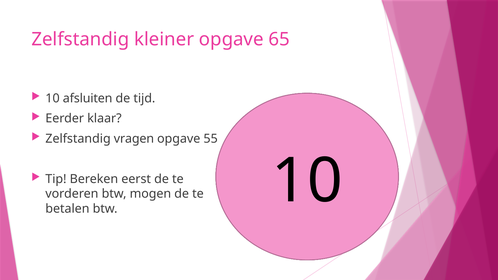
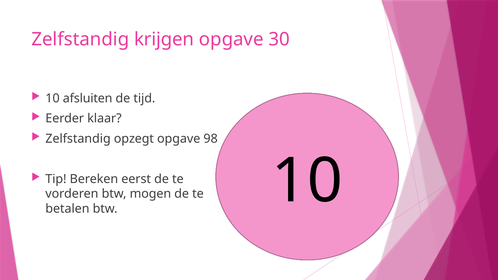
kleiner: kleiner -> krijgen
65: 65 -> 30
vragen: vragen -> opzegt
55: 55 -> 98
